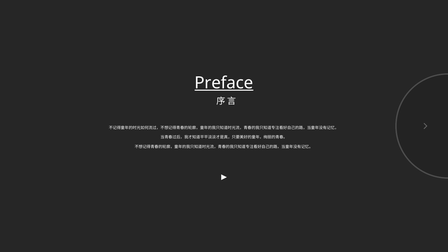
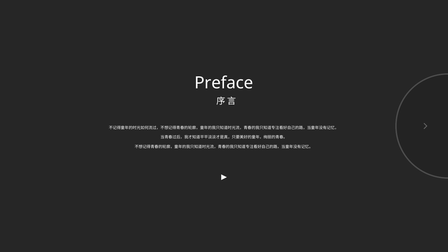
Preface underline: present -> none
